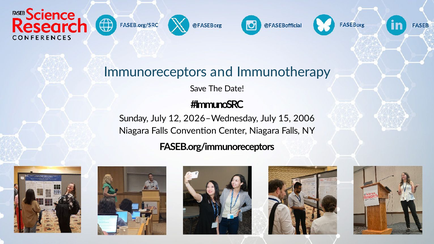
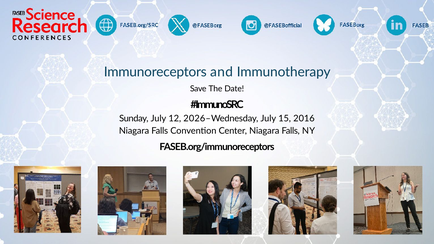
2006: 2006 -> 2016
